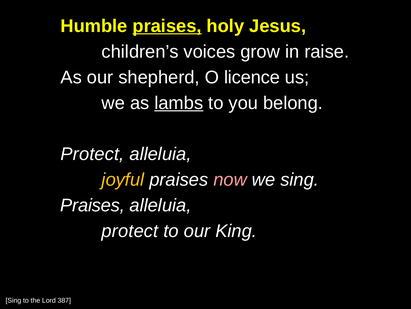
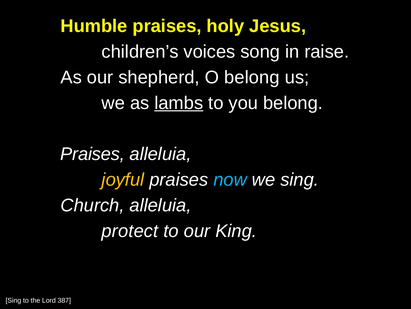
praises at (167, 26) underline: present -> none
grow: grow -> song
O licence: licence -> belong
Protect at (92, 154): Protect -> Praises
now colour: pink -> light blue
Praises at (93, 205): Praises -> Church
